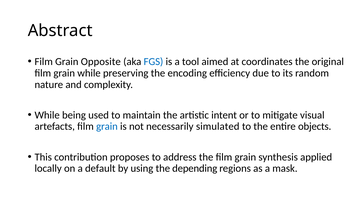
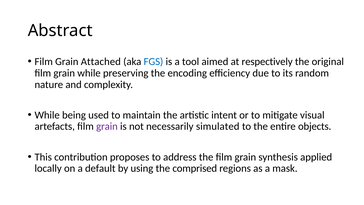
Opposite: Opposite -> Attached
coordinates: coordinates -> respectively
grain at (107, 126) colour: blue -> purple
depending: depending -> comprised
